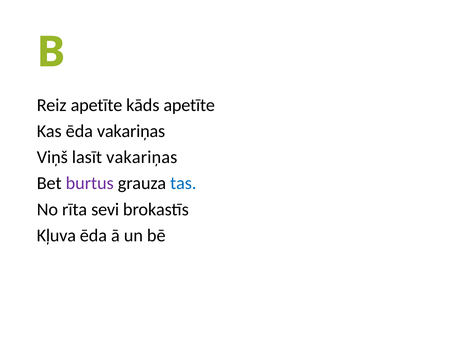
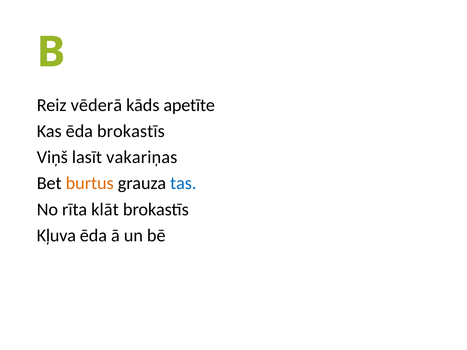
Reiz apetīte: apetīte -> vēderā
ēda vakariņas: vakariņas -> brokastīs
burtus colour: purple -> orange
sevi: sevi -> klāt
